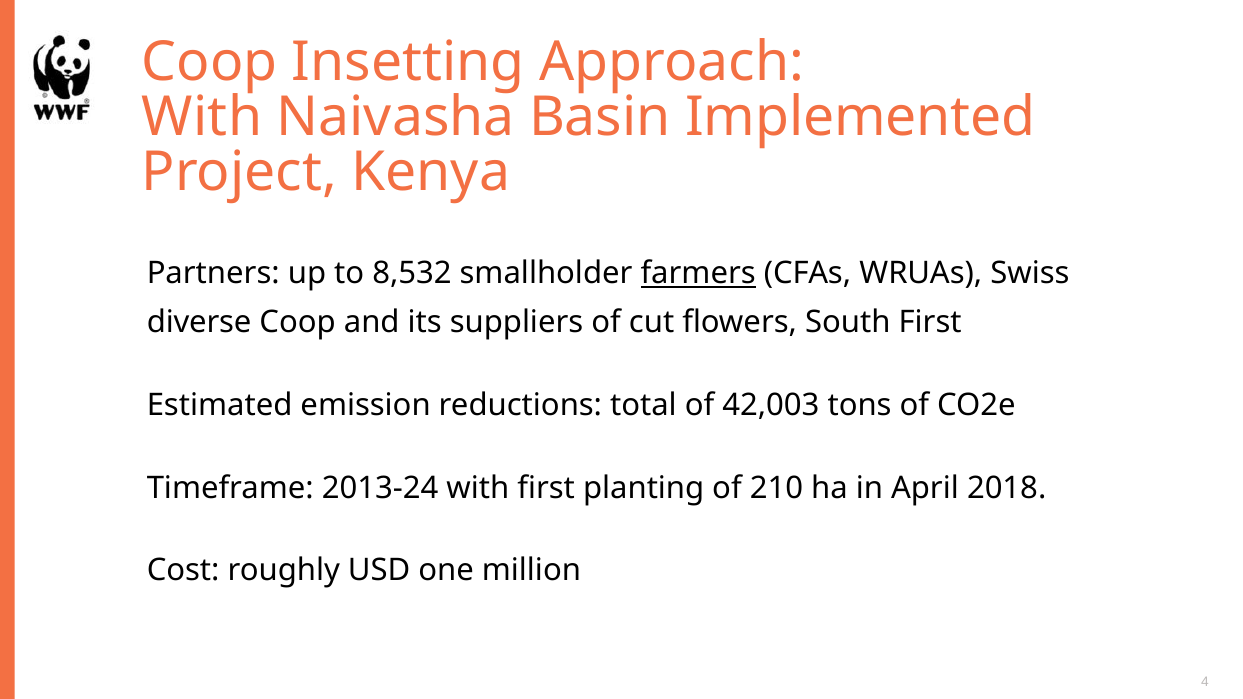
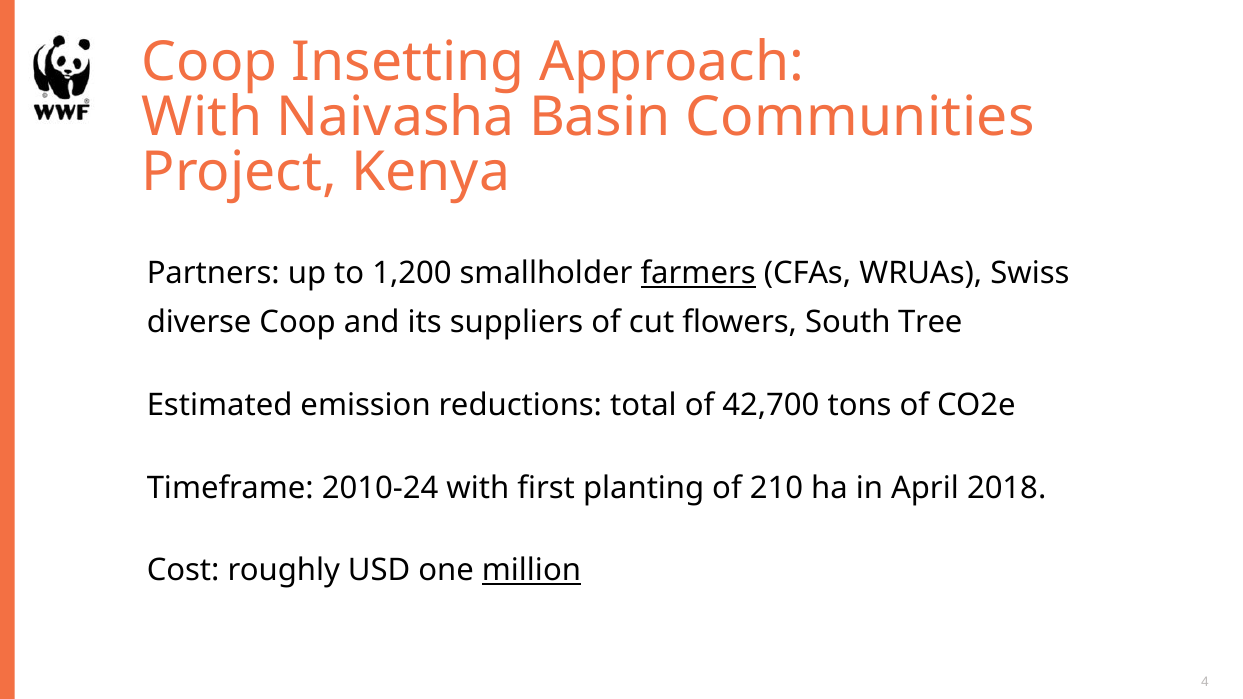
Implemented: Implemented -> Communities
8,532: 8,532 -> 1,200
South First: First -> Tree
42,003: 42,003 -> 42,700
2013-24: 2013-24 -> 2010-24
million underline: none -> present
